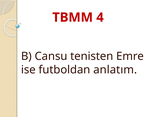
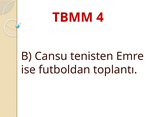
anlatım: anlatım -> toplantı
